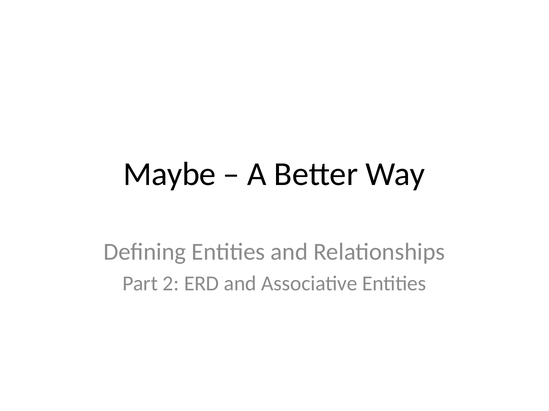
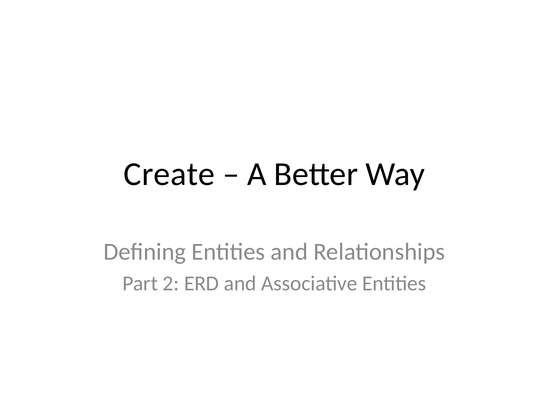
Maybe: Maybe -> Create
